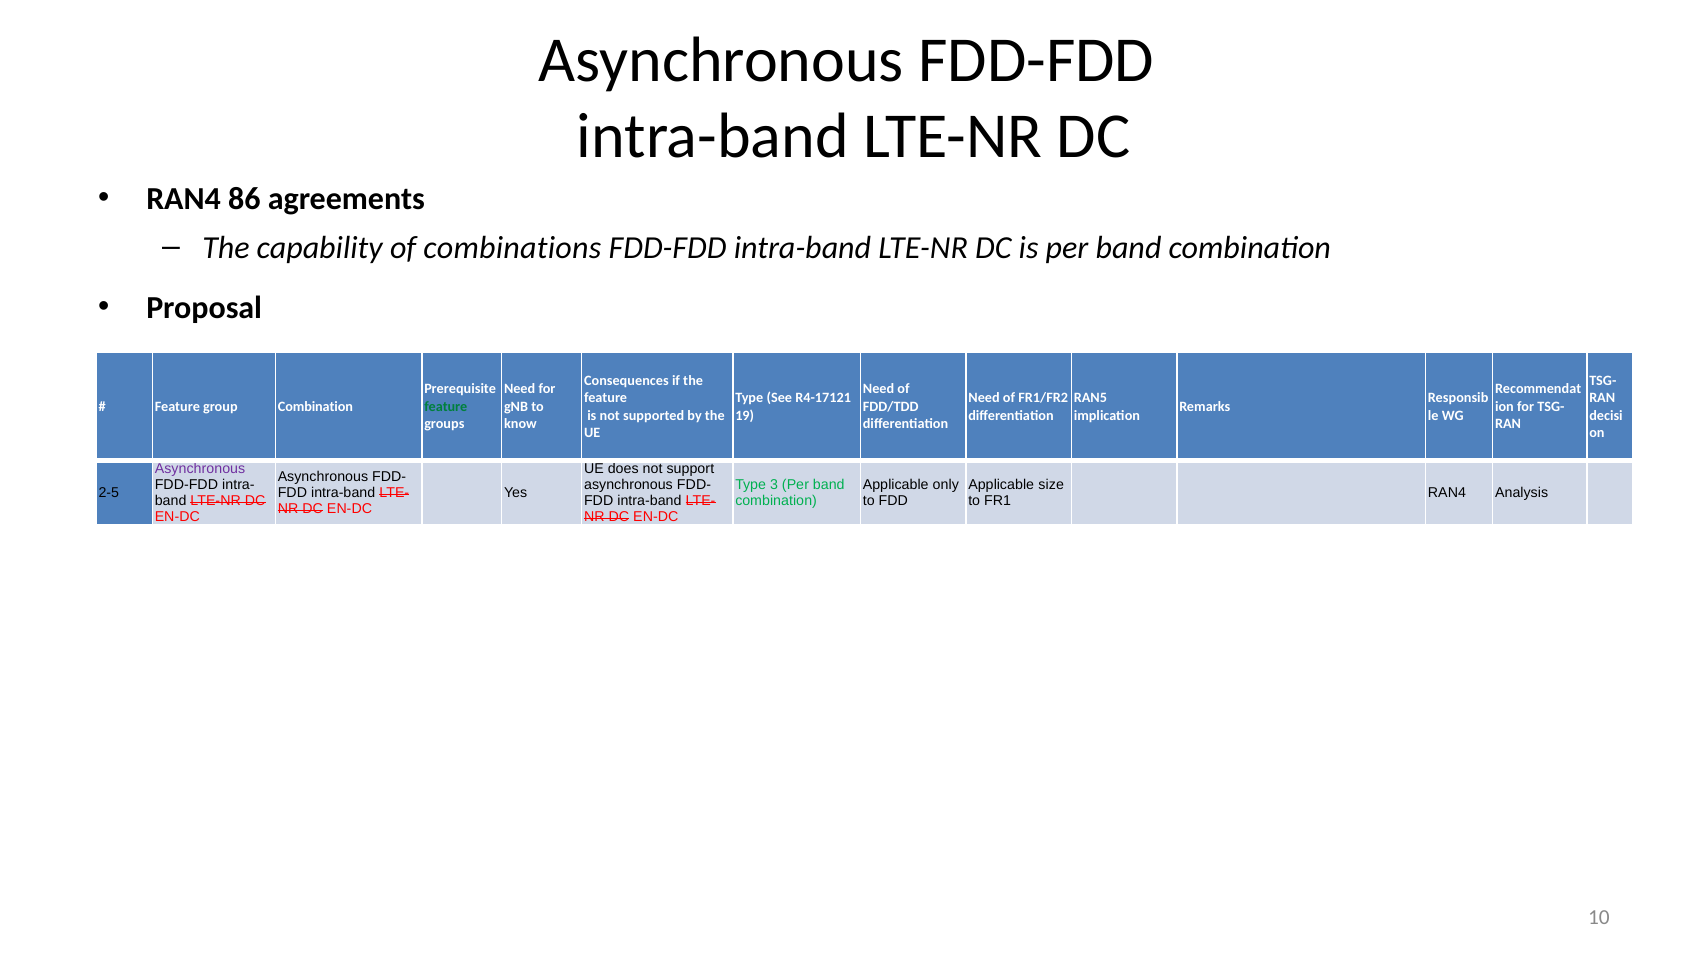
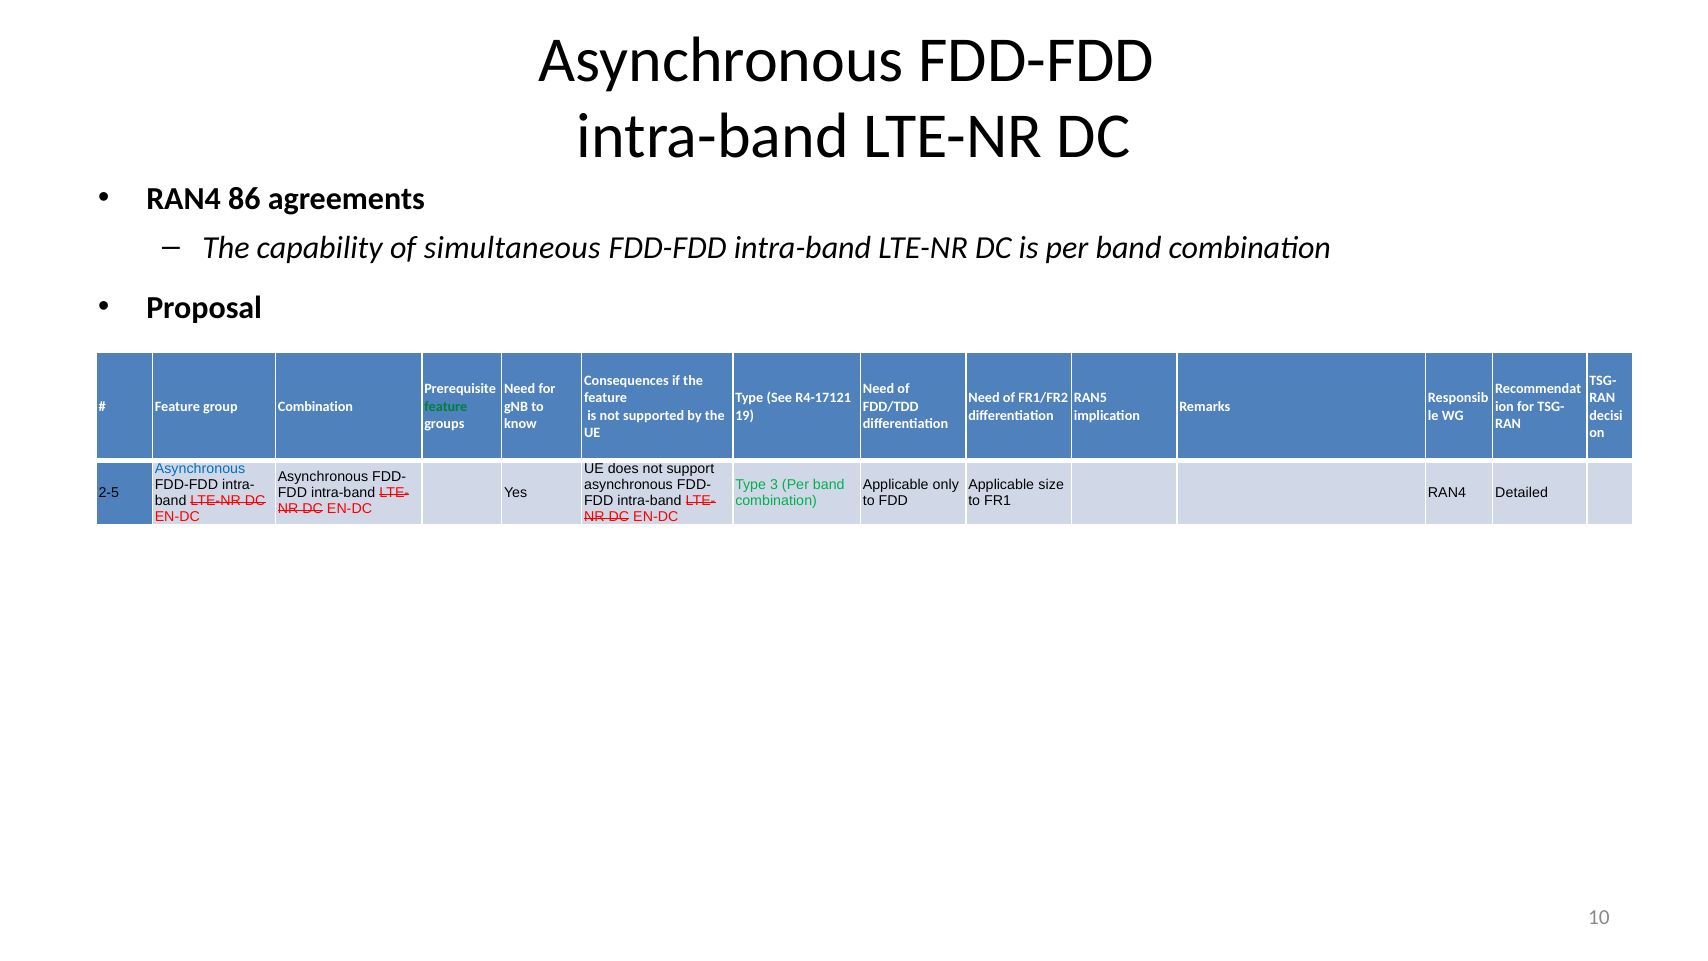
combinations: combinations -> simultaneous
Asynchronous at (200, 469) colour: purple -> blue
Analysis: Analysis -> Detailed
